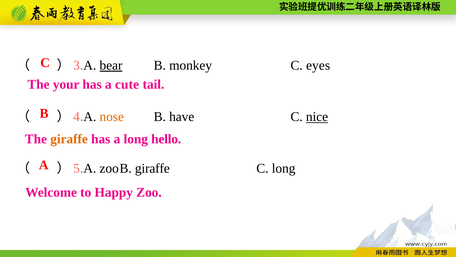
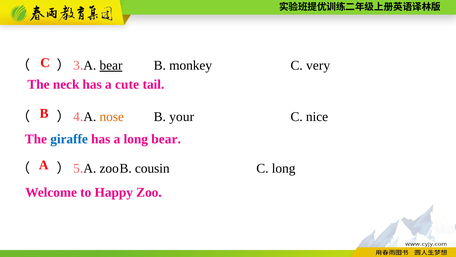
eyes: eyes -> very
your: your -> neck
have: have -> your
nice underline: present -> none
giraffe at (69, 139) colour: orange -> blue
long hello: hello -> bear
giraffe at (152, 168): giraffe -> cousin
